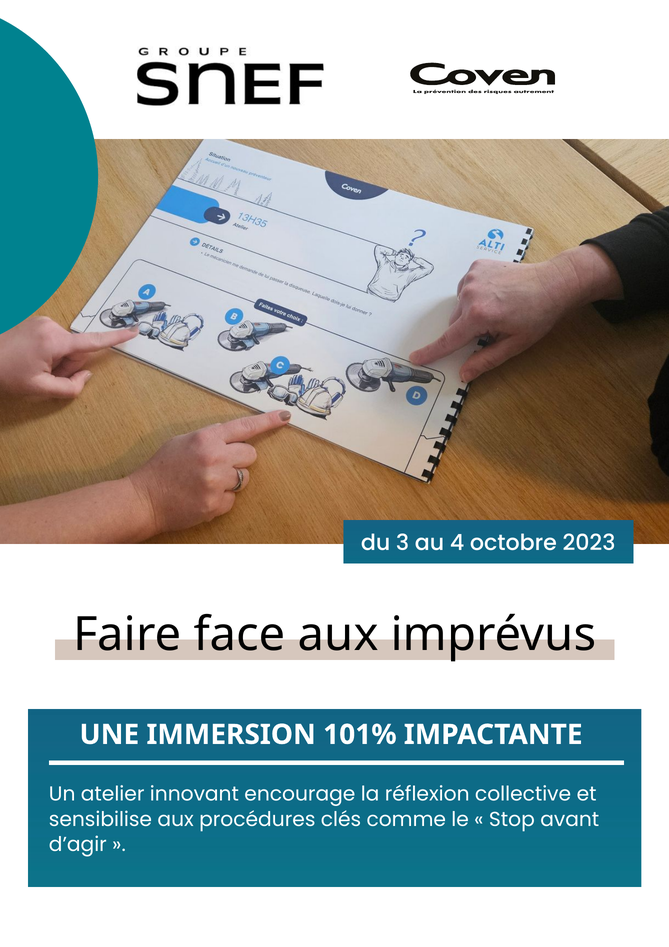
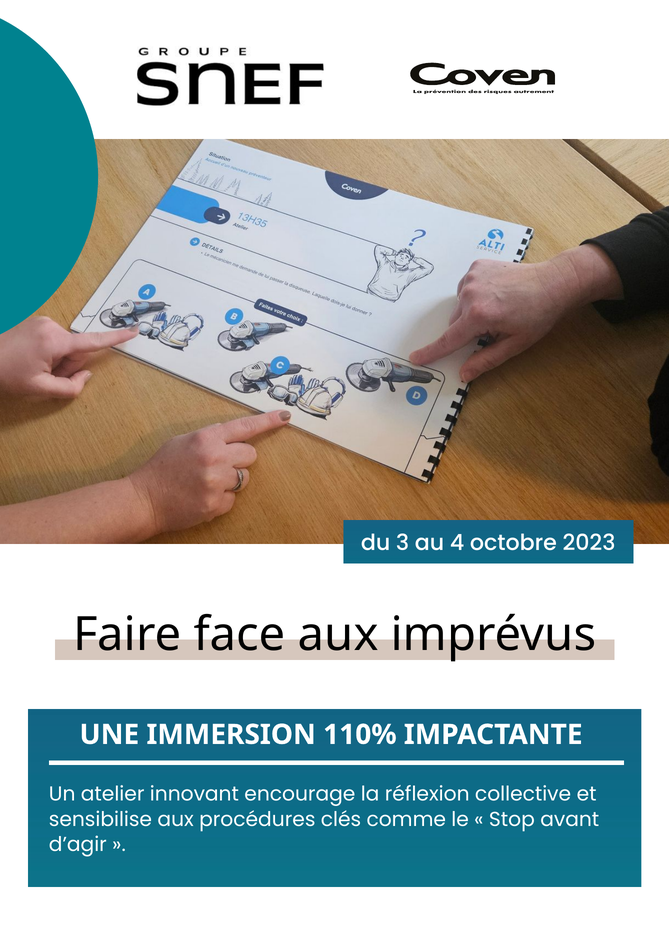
101%: 101% -> 110%
